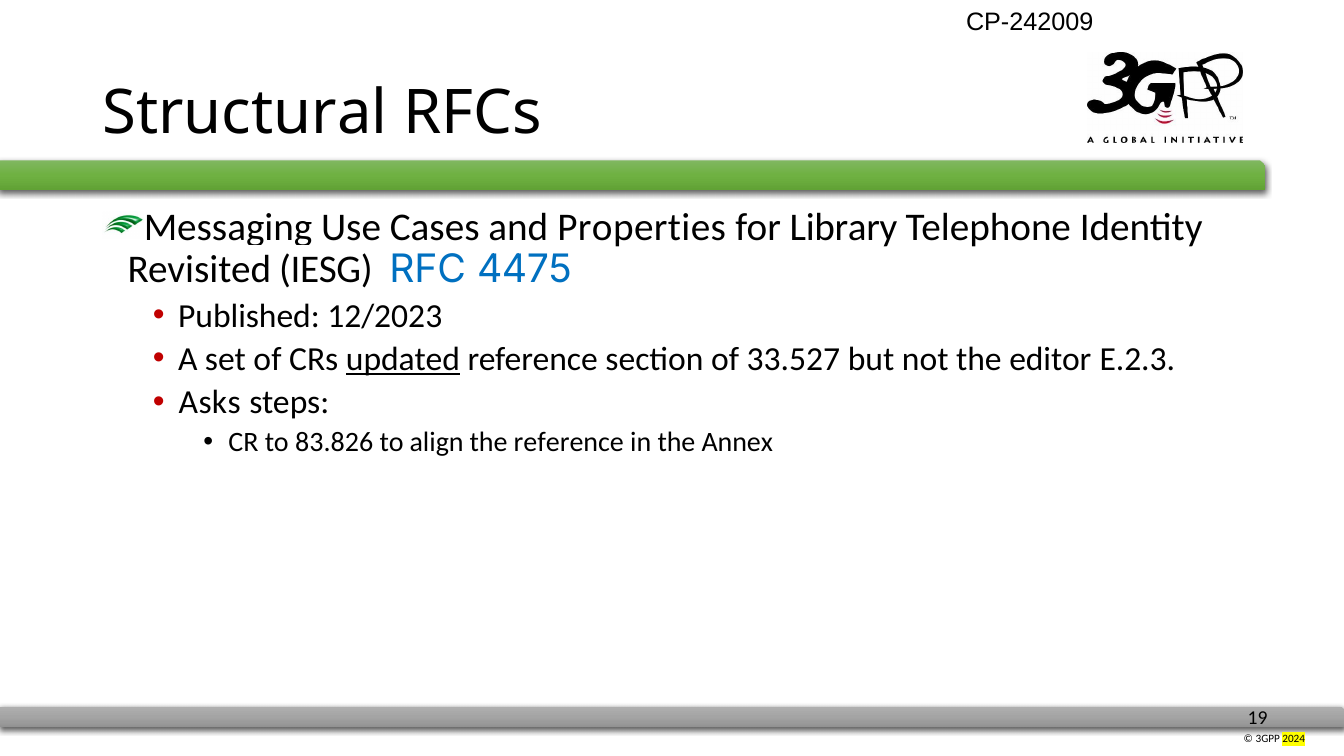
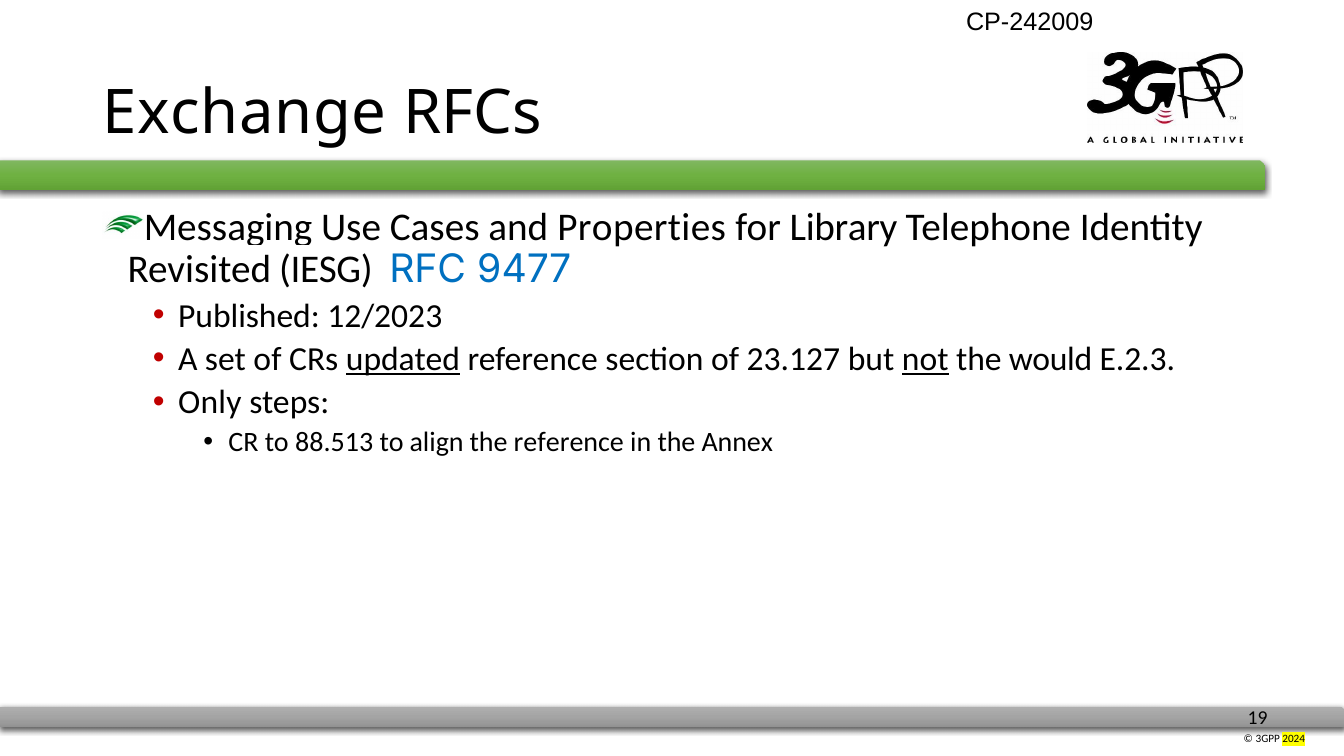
Structural: Structural -> Exchange
4475: 4475 -> 9477
33.527: 33.527 -> 23.127
not underline: none -> present
editor: editor -> would
Asks: Asks -> Only
83.826: 83.826 -> 88.513
